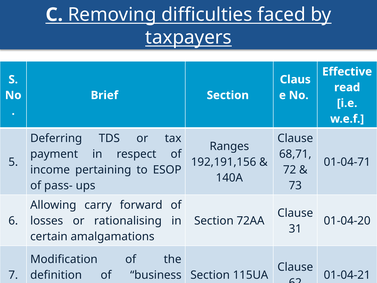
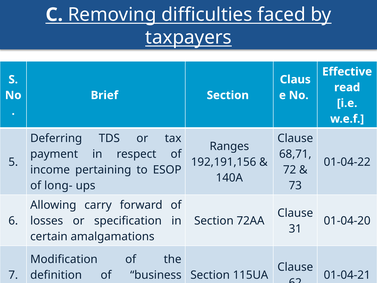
01-04-71: 01-04-71 -> 01-04-22
pass-: pass- -> long-
rationalising: rationalising -> specification
